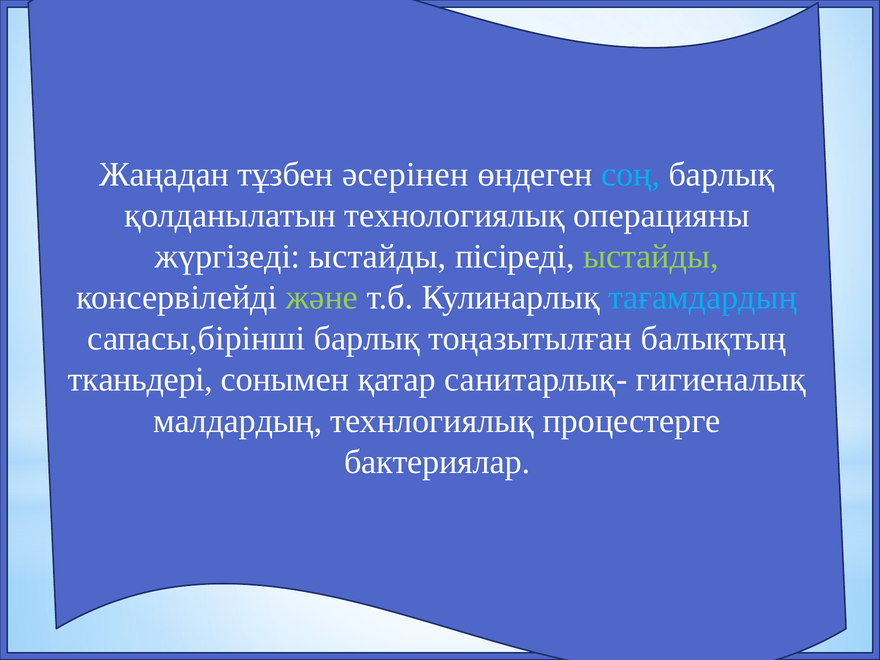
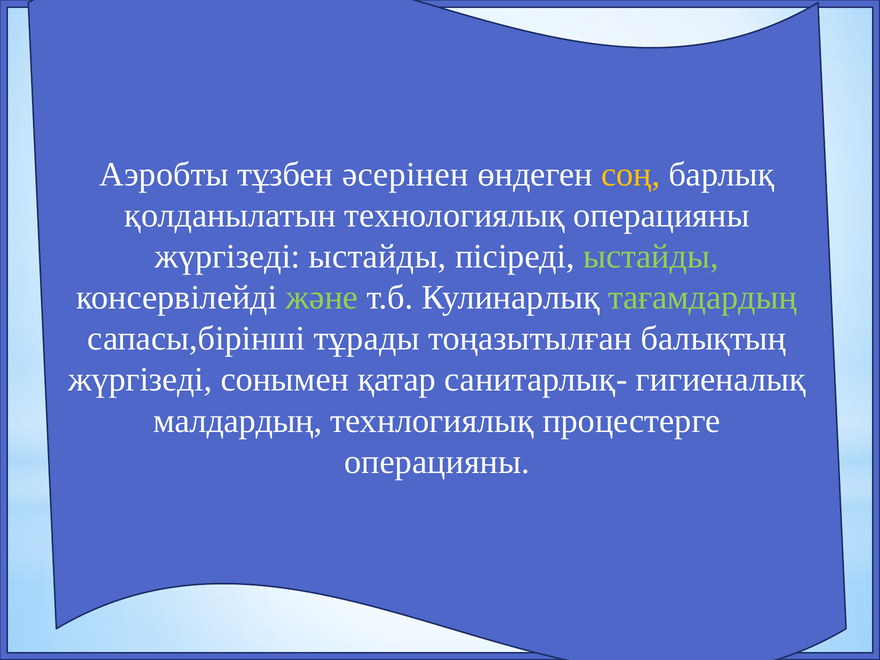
Жаңадан: Жаңадан -> Аэробты
соң colour: light blue -> yellow
тағамдардың colour: light blue -> light green
сапасы,бірінші барлық: барлық -> тұрады
тканьдері at (140, 380): тканьдері -> жүргізеді
бактериялар at (437, 462): бактериялар -> операцияны
